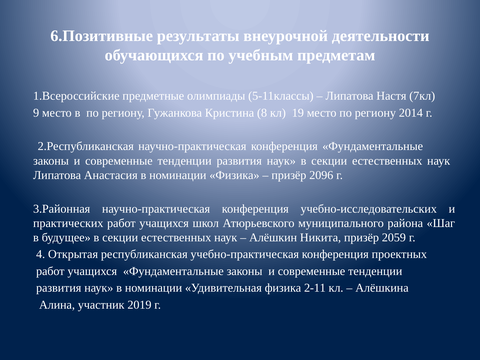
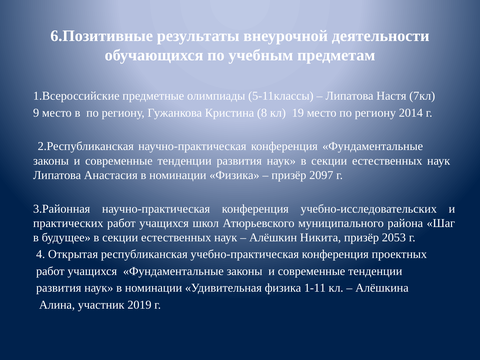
2096: 2096 -> 2097
2059: 2059 -> 2053
2-11: 2-11 -> 1-11
